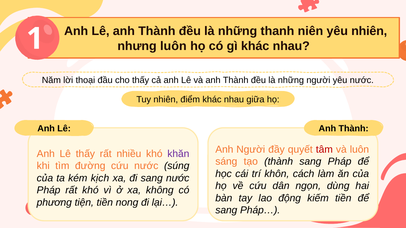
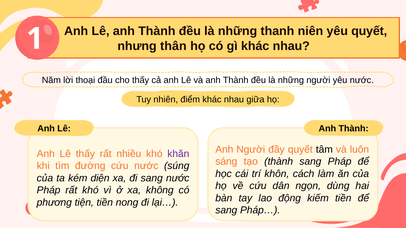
yêu nhiên: nhiên -> quyết
nhưng luôn: luôn -> thân
tâm colour: red -> black
kịch: kịch -> diện
